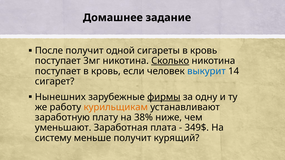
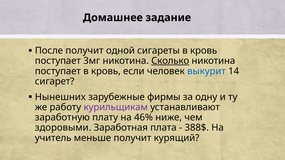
фирмы underline: present -> none
курильщикам colour: orange -> purple
38%: 38% -> 46%
уменьшают: уменьшают -> здоровыми
349$: 349$ -> 388$
систему: систему -> учитель
